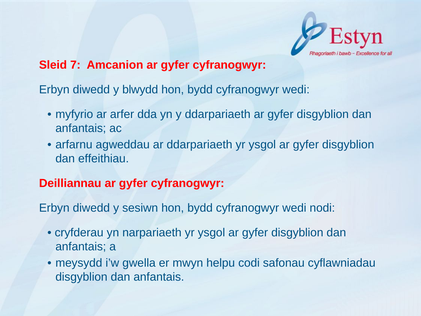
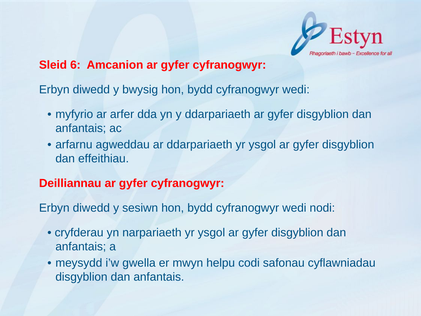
7: 7 -> 6
blwydd: blwydd -> bwysig
